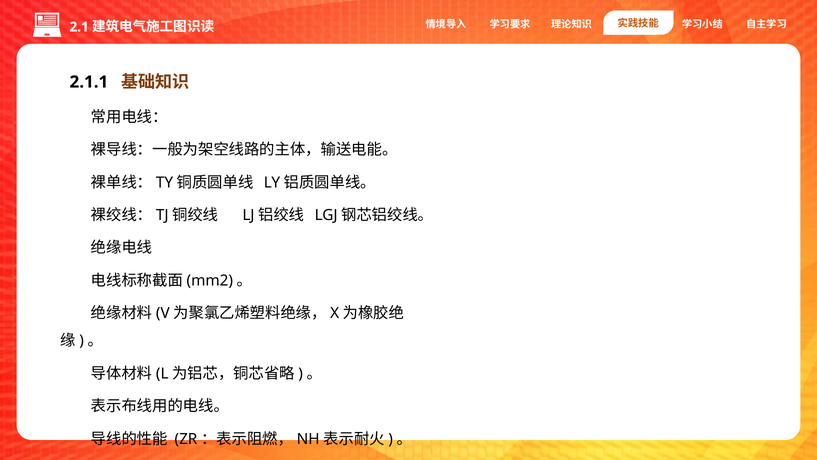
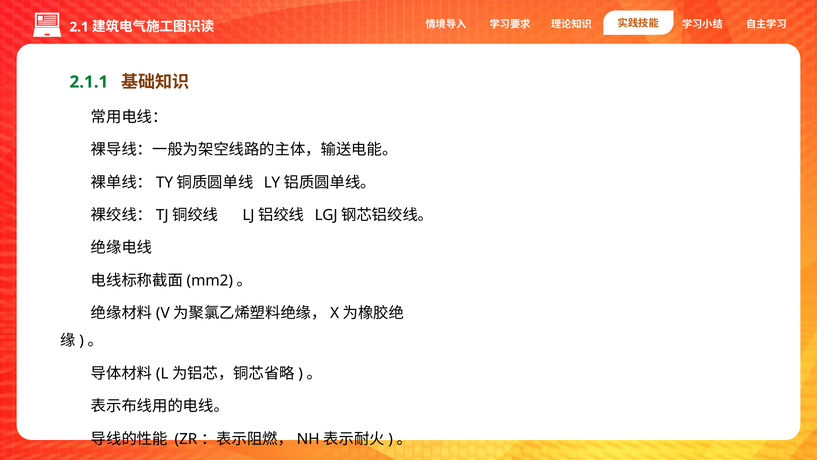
2.1.1 colour: black -> green
